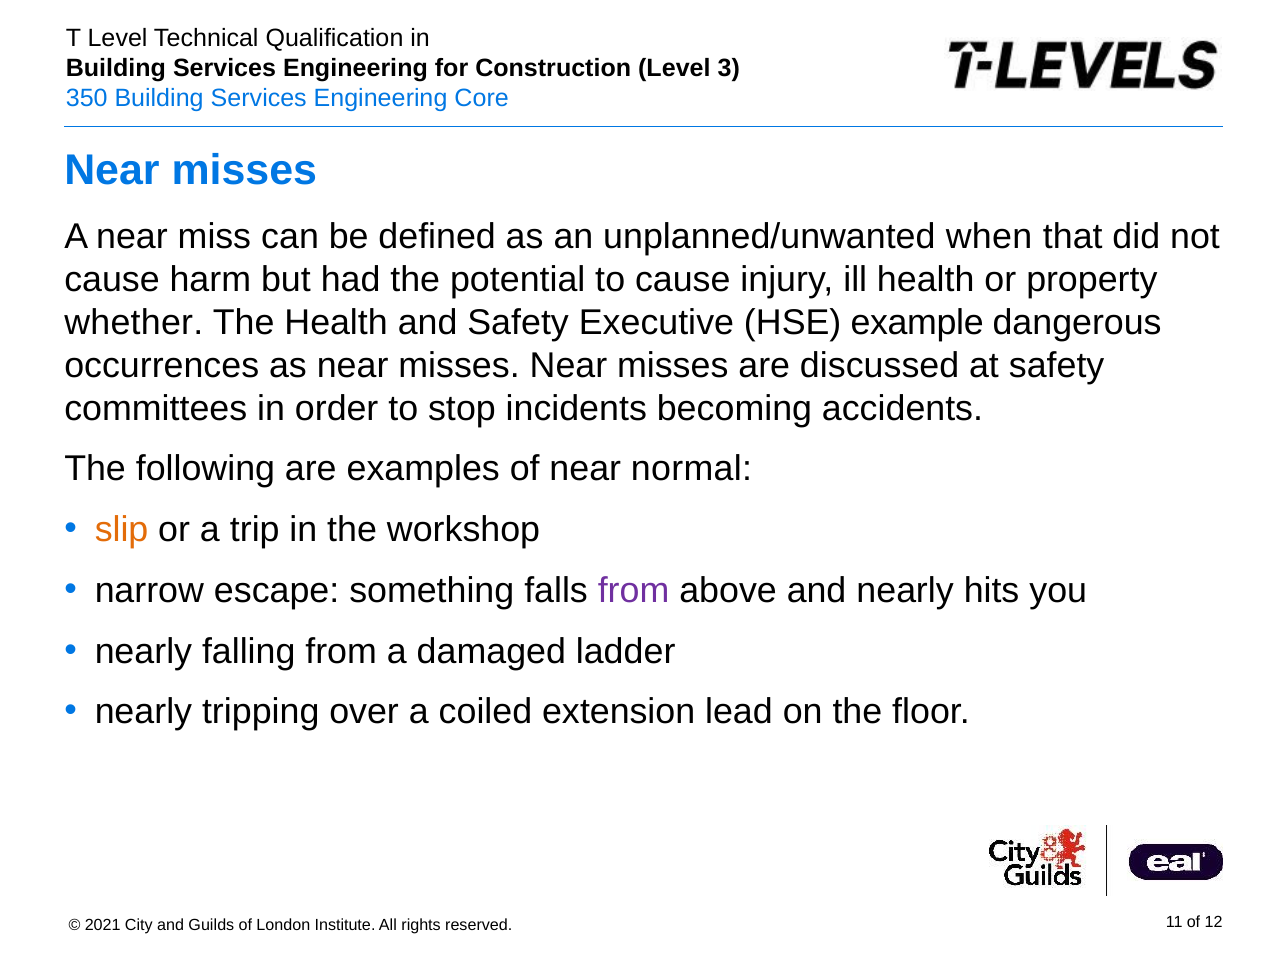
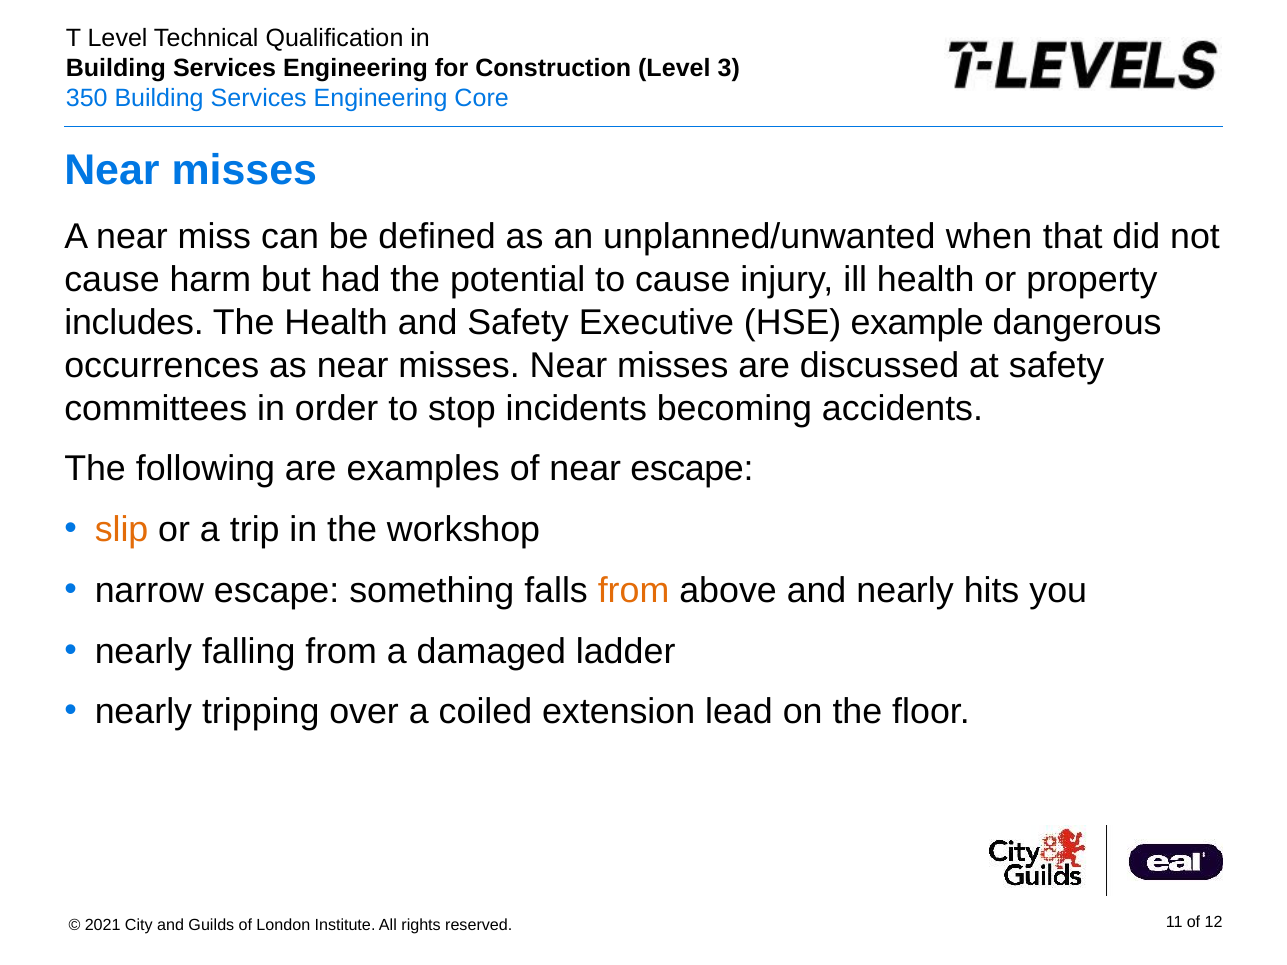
whether: whether -> includes
near normal: normal -> escape
from at (634, 591) colour: purple -> orange
